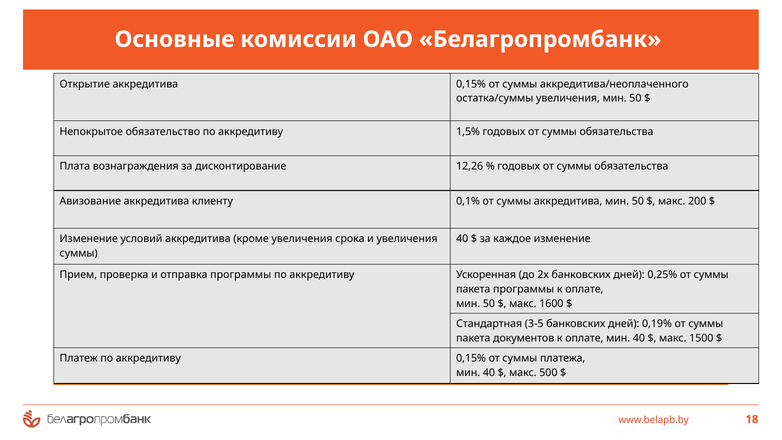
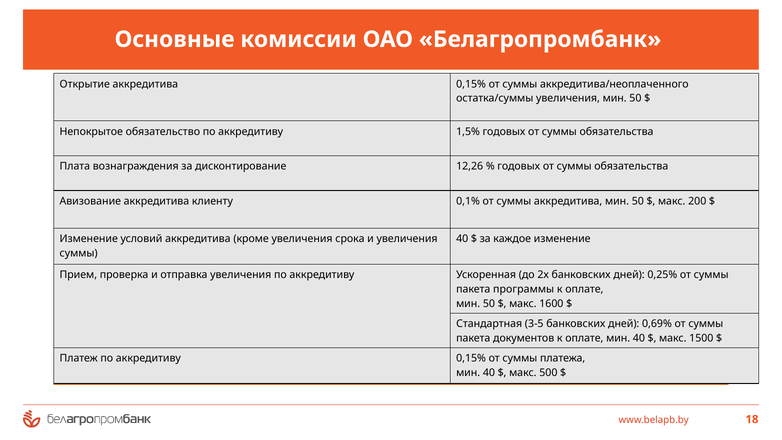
отправка программы: программы -> увеличения
0,19%: 0,19% -> 0,69%
